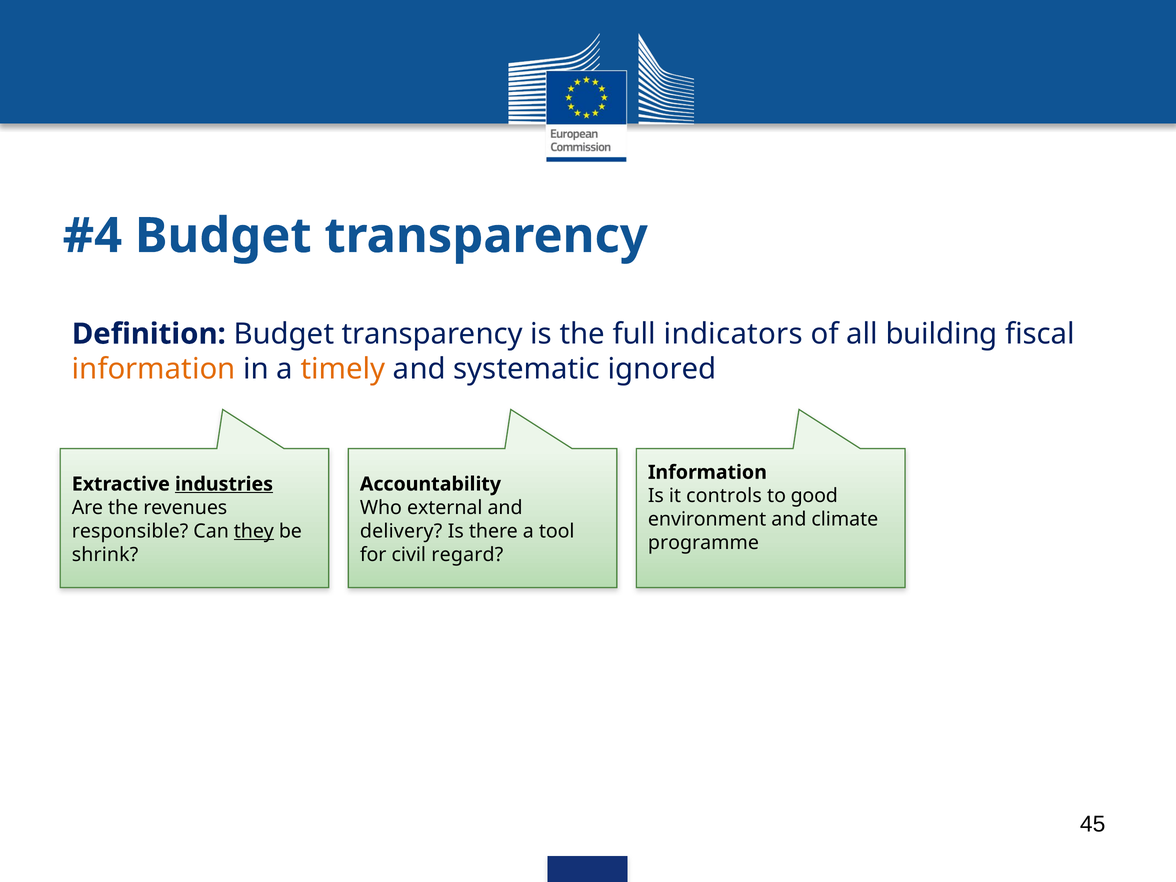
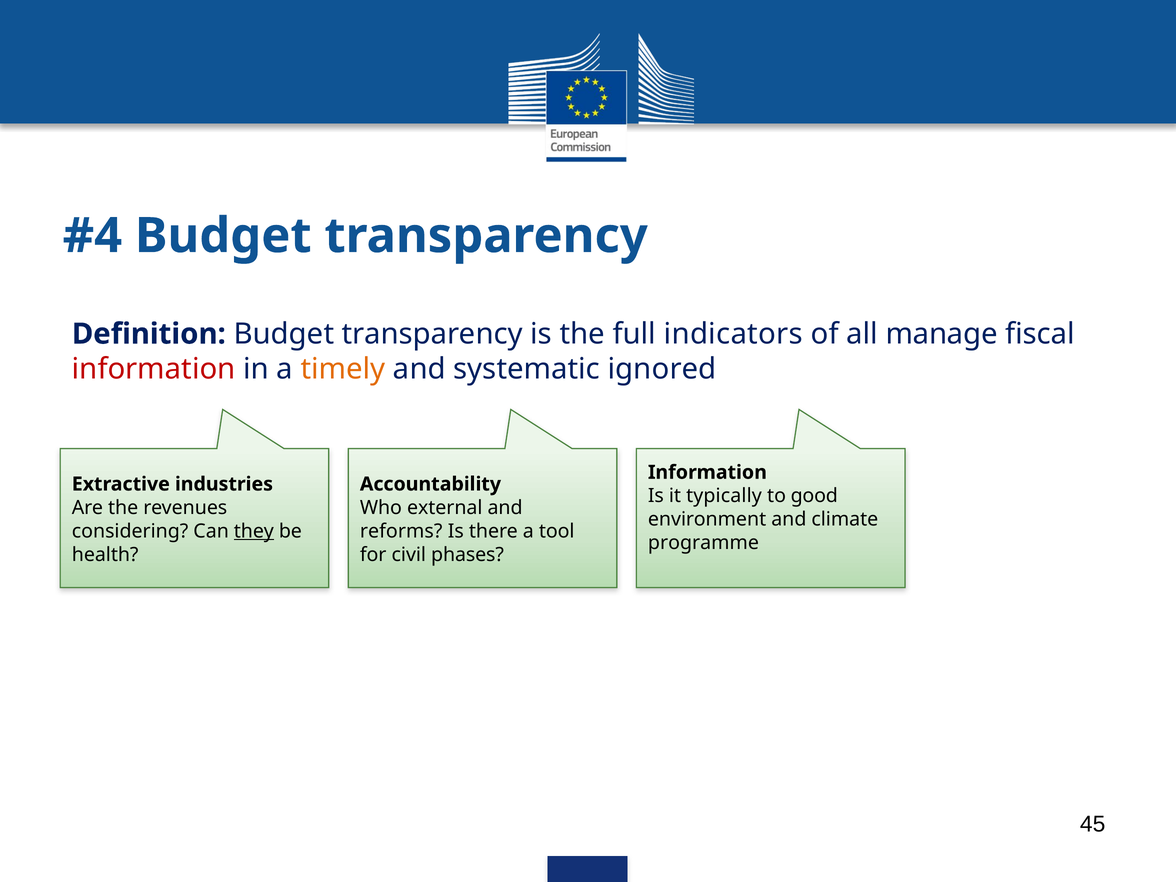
building: building -> manage
information at (154, 369) colour: orange -> red
industries underline: present -> none
controls: controls -> typically
responsible: responsible -> considering
delivery: delivery -> reforms
shrink: shrink -> health
regard: regard -> phases
